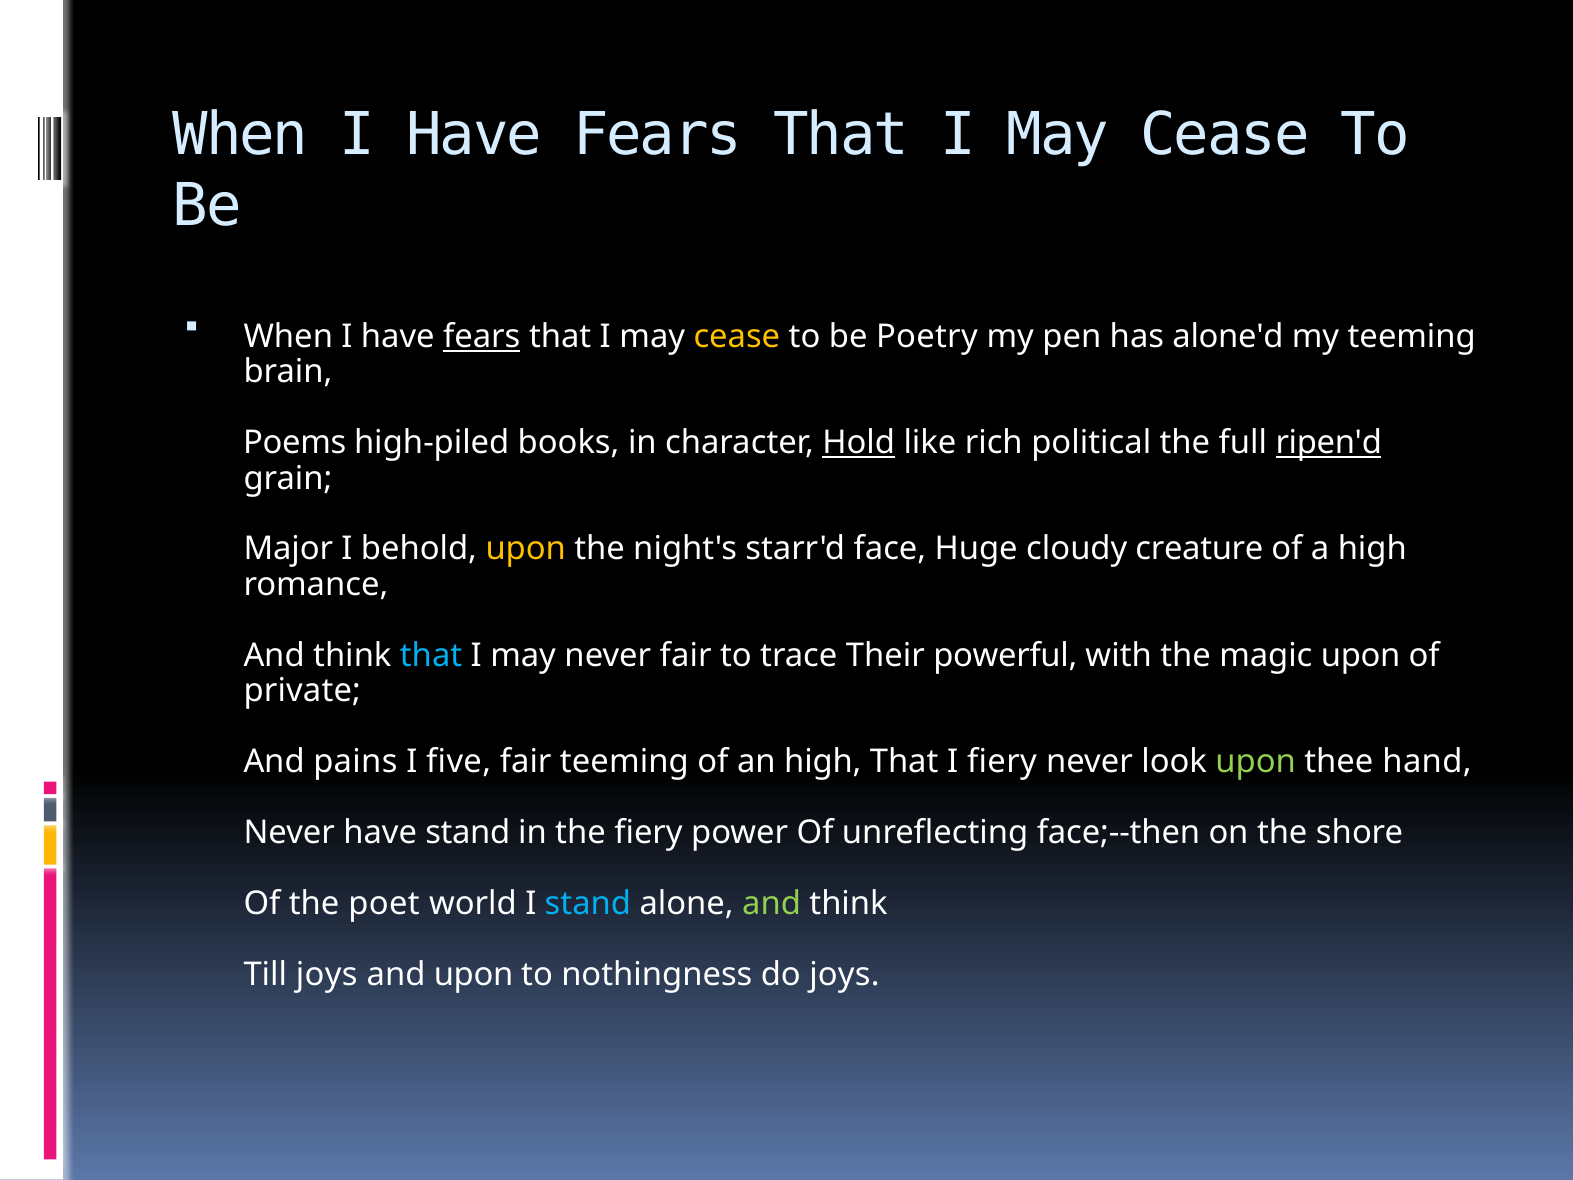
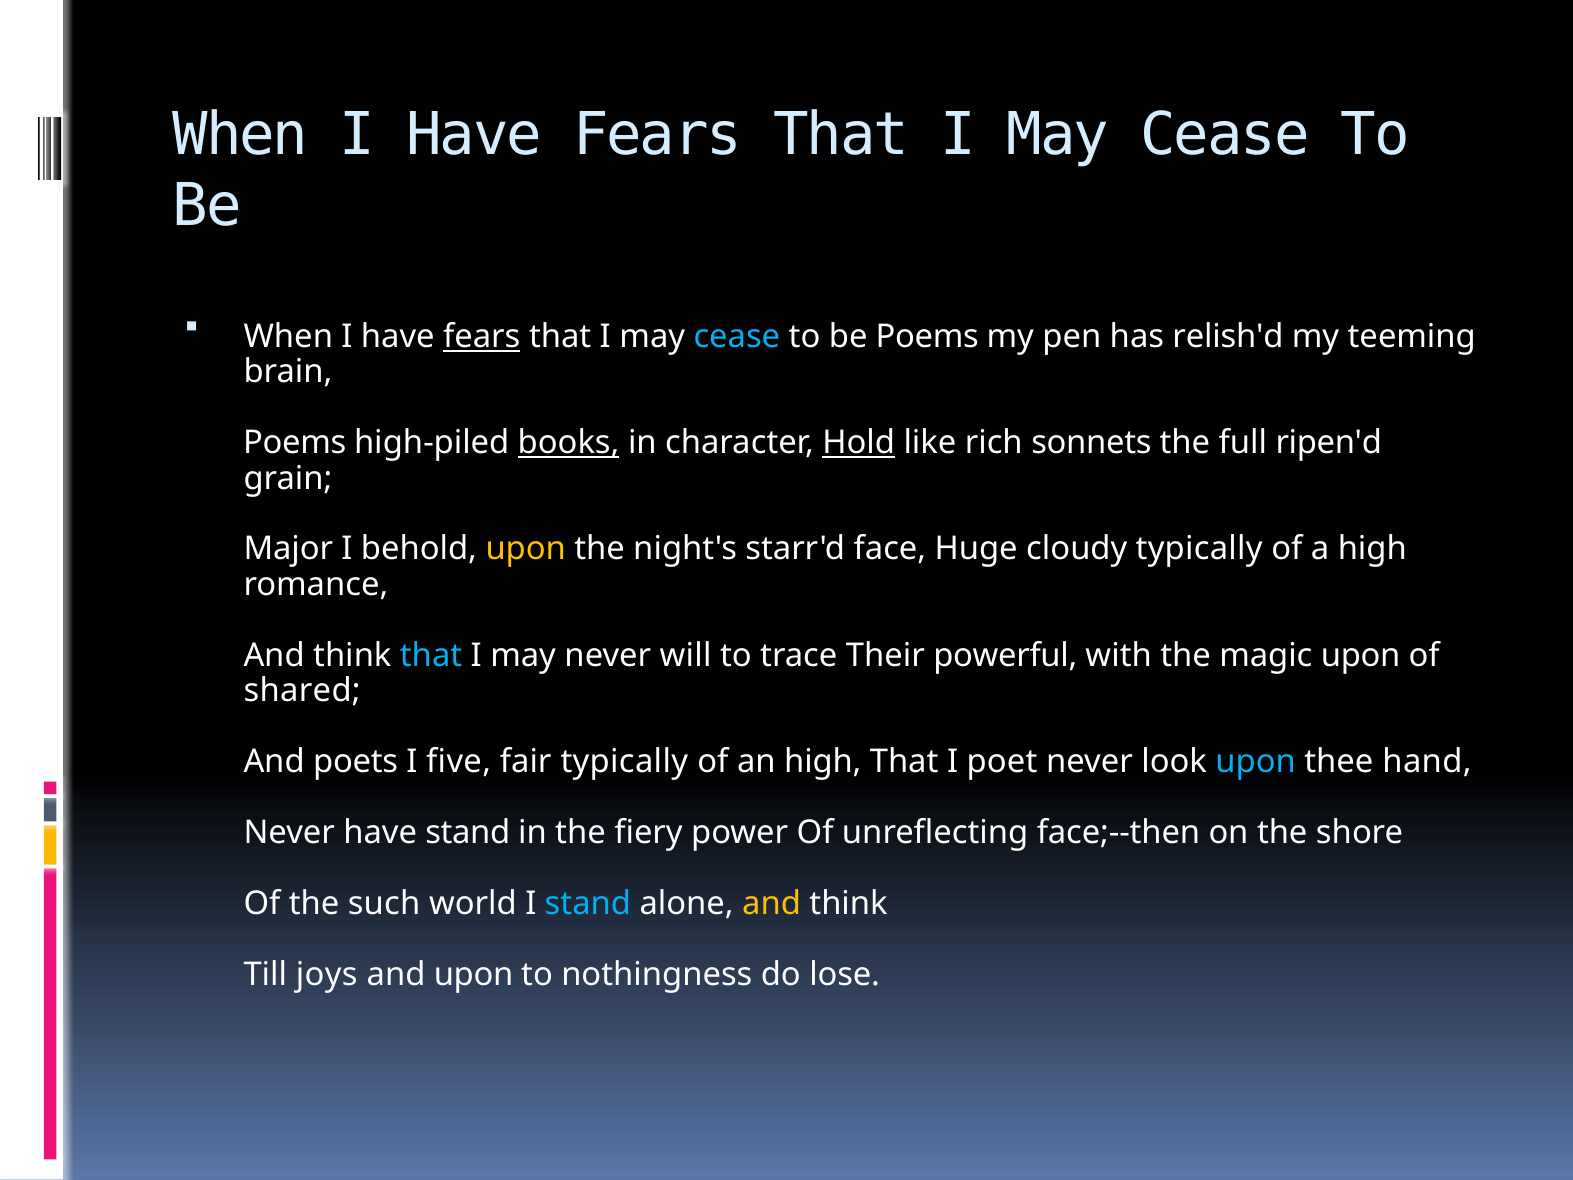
cease at (737, 336) colour: yellow -> light blue
be Poetry: Poetry -> Poems
alone'd: alone'd -> relish'd
books underline: none -> present
political: political -> sonnets
ripen'd underline: present -> none
cloudy creature: creature -> typically
never fair: fair -> will
private: private -> shared
pains: pains -> poets
fair teeming: teeming -> typically
I fiery: fiery -> poet
upon at (1256, 762) colour: light green -> light blue
poet: poet -> such
and at (772, 903) colour: light green -> yellow
do joys: joys -> lose
